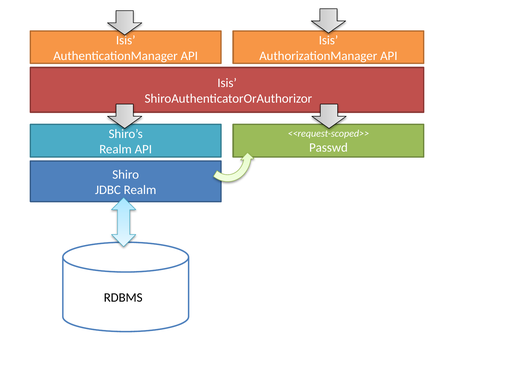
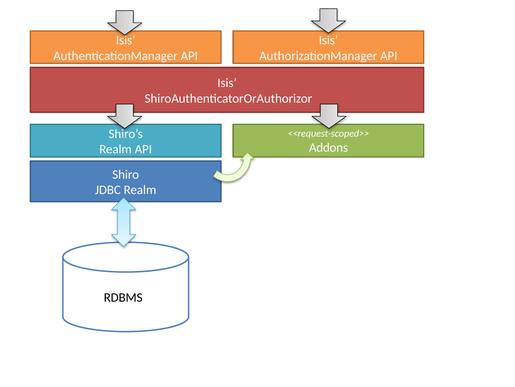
Passwd: Passwd -> Addons
